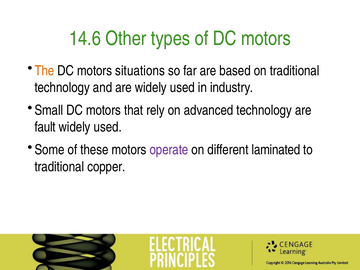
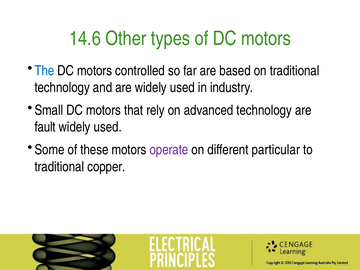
The colour: orange -> blue
situations: situations -> controlled
laminated: laminated -> particular
